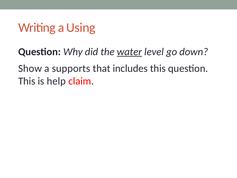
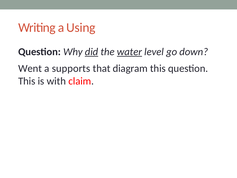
did underline: none -> present
Show: Show -> Went
includes: includes -> diagram
help: help -> with
